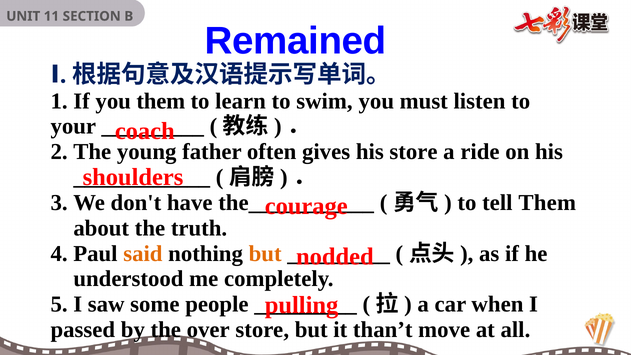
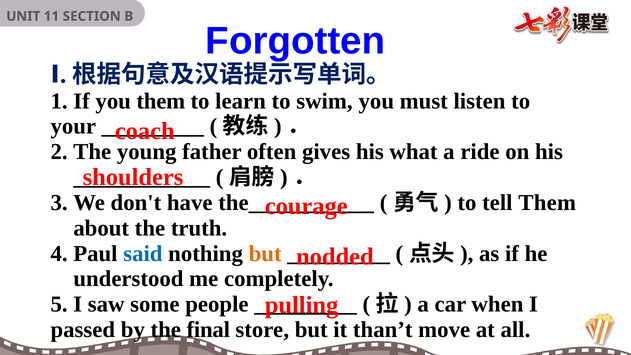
Remained: Remained -> Forgotten
his store: store -> what
said colour: orange -> blue
over: over -> final
